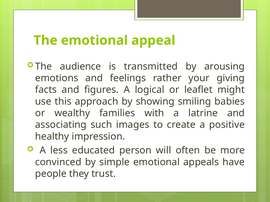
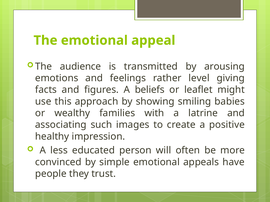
your: your -> level
logical: logical -> beliefs
